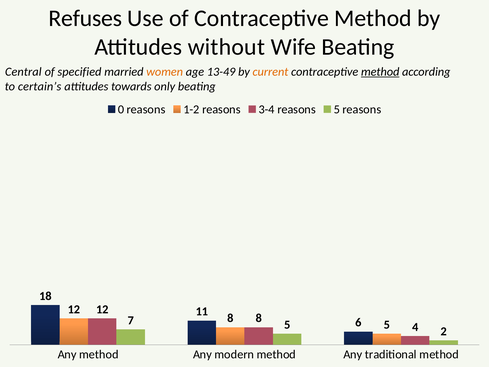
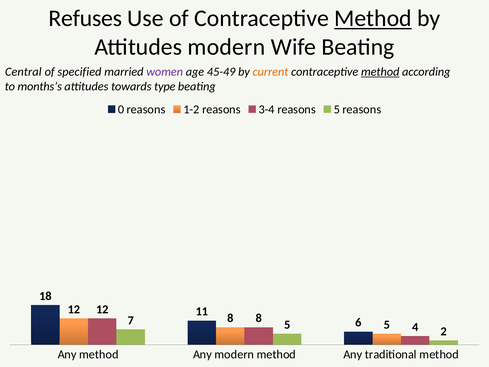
Method at (373, 18) underline: none -> present
Attitudes without: without -> modern
women colour: orange -> purple
13-49: 13-49 -> 45-49
certain’s: certain’s -> months’s
only: only -> type
